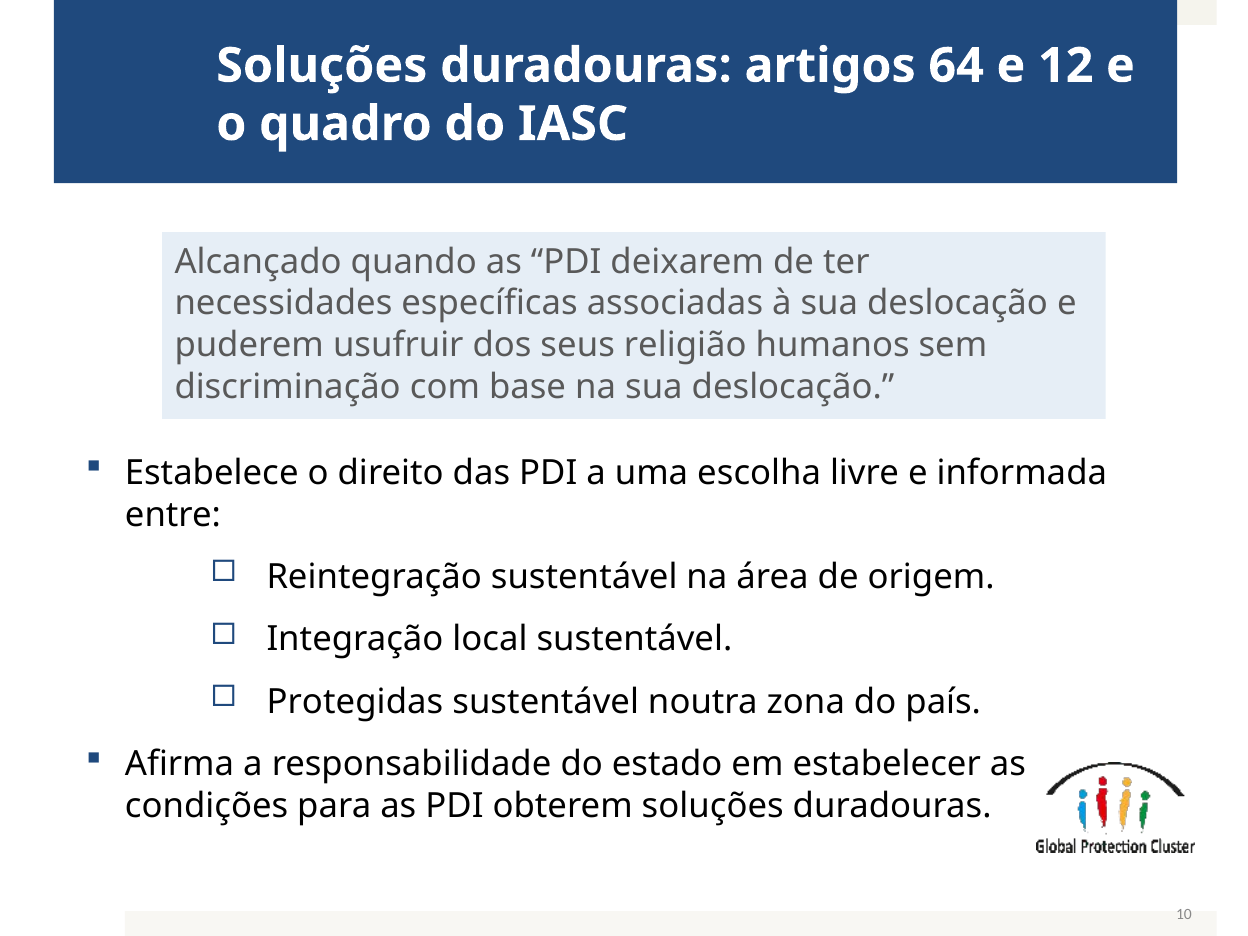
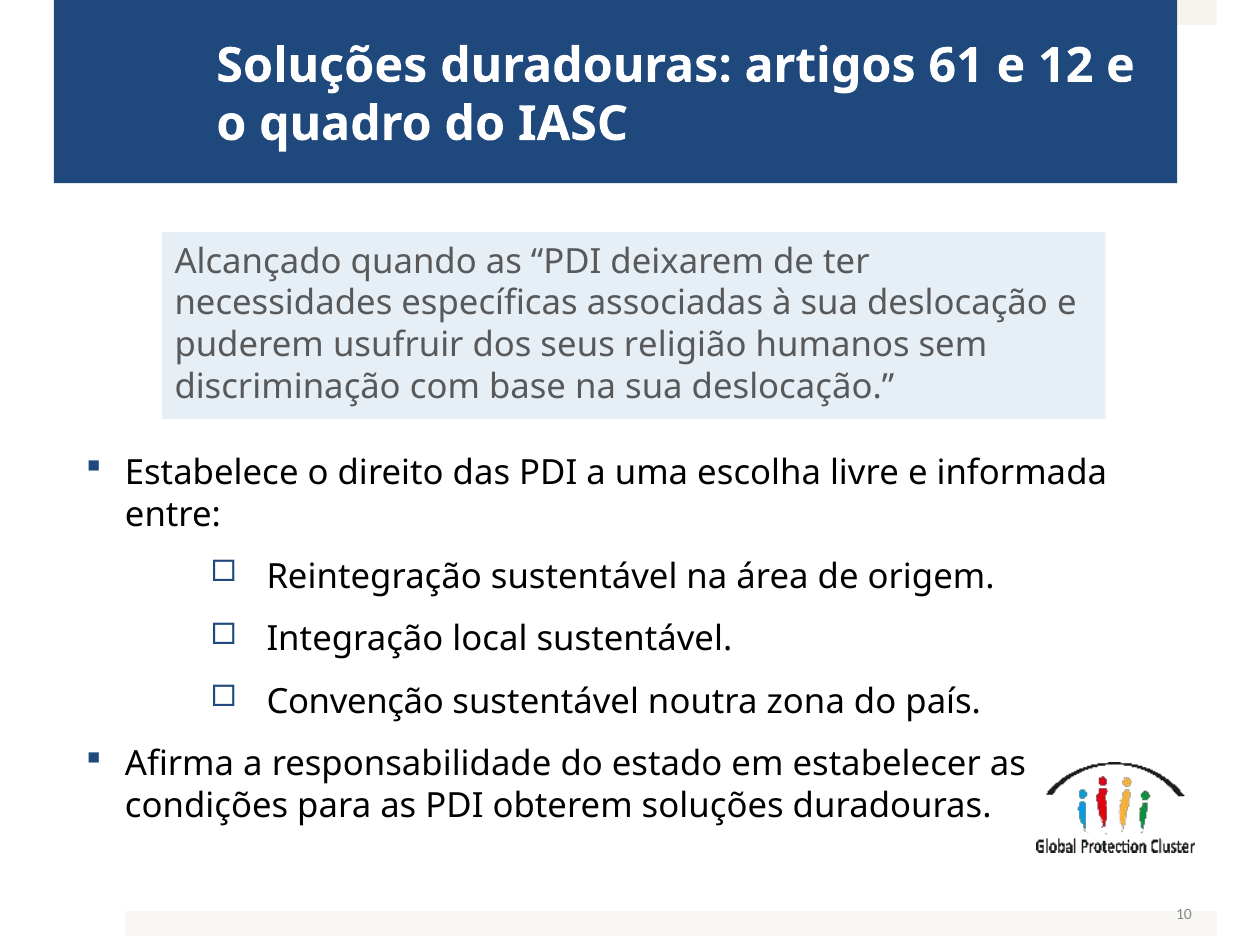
64: 64 -> 61
Protegidas: Protegidas -> Convenção
